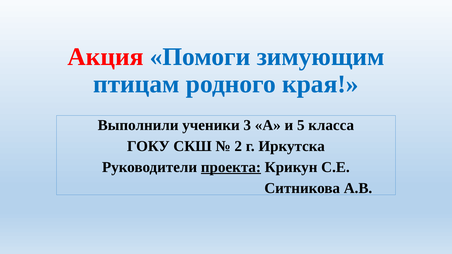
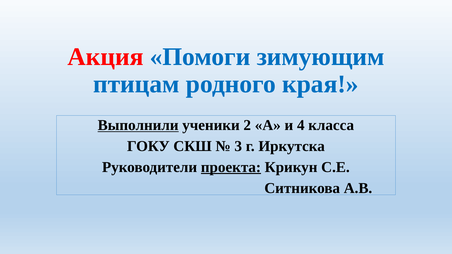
Выполнили underline: none -> present
3: 3 -> 2
5: 5 -> 4
2: 2 -> 3
